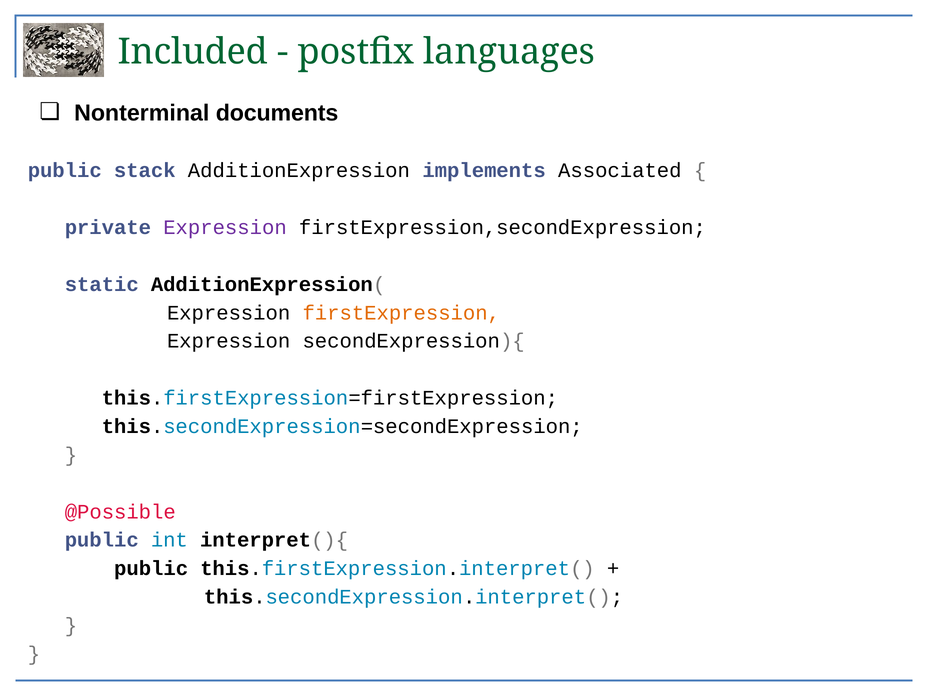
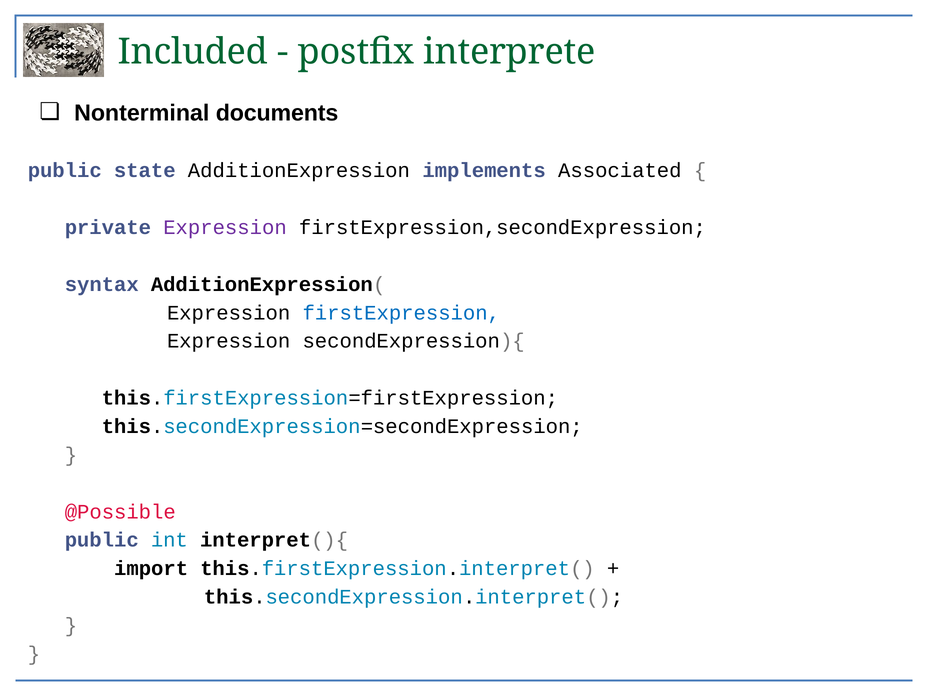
languages: languages -> interprete
stack: stack -> state
static: static -> syntax
firstExpression colour: orange -> blue
public at (151, 569): public -> import
